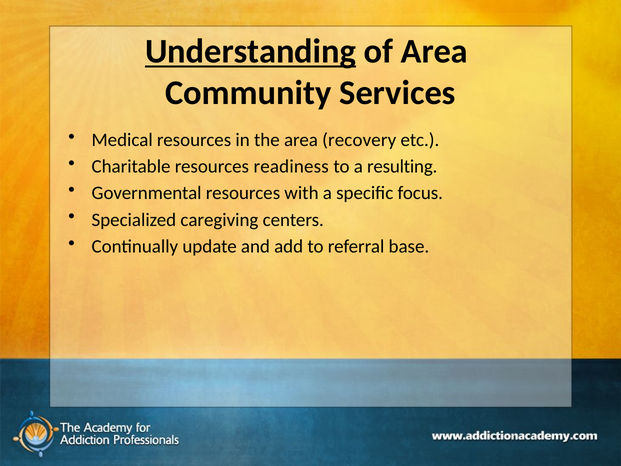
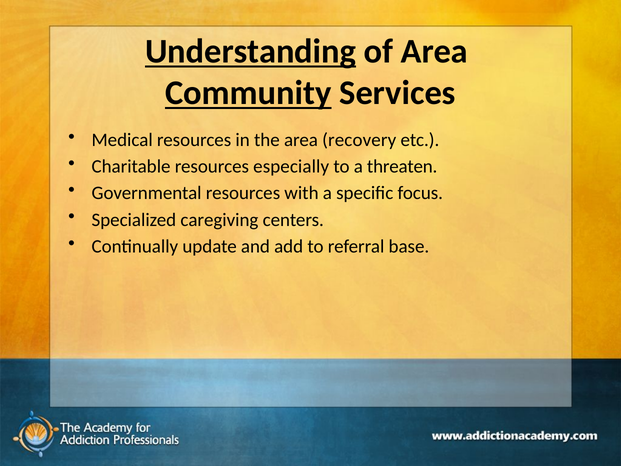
Community underline: none -> present
readiness: readiness -> especially
resulting: resulting -> threaten
